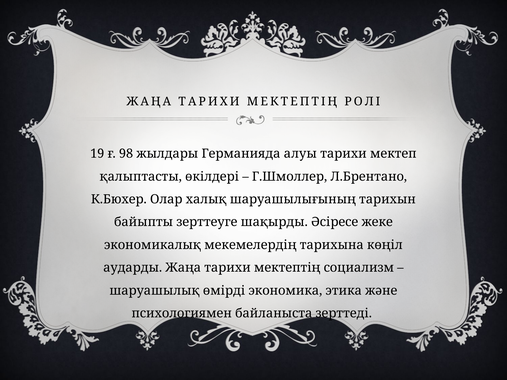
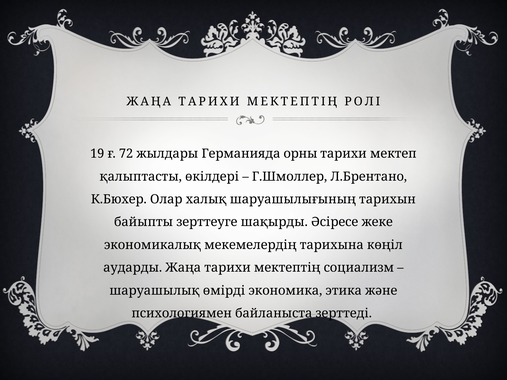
98: 98 -> 72
алуы: алуы -> орны
